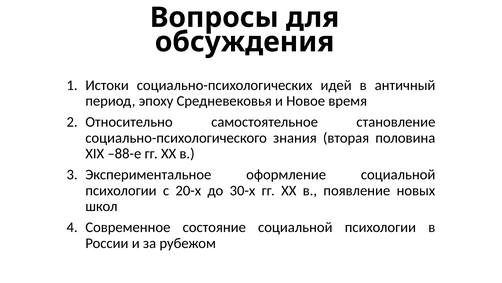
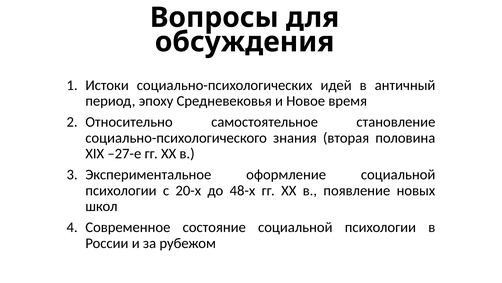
–88-е: –88-е -> –27-е
30-х: 30-х -> 48-х
